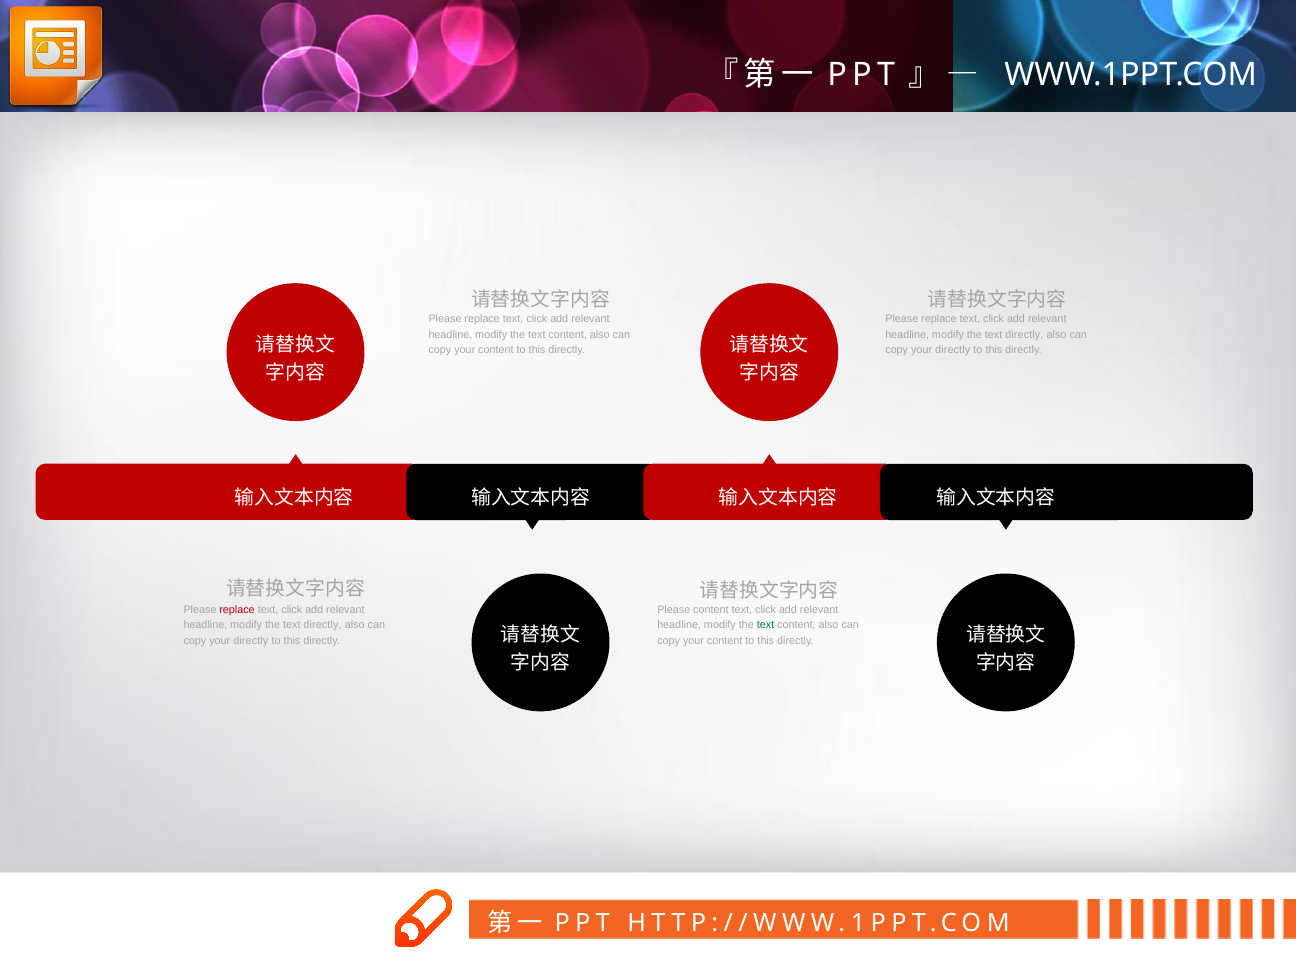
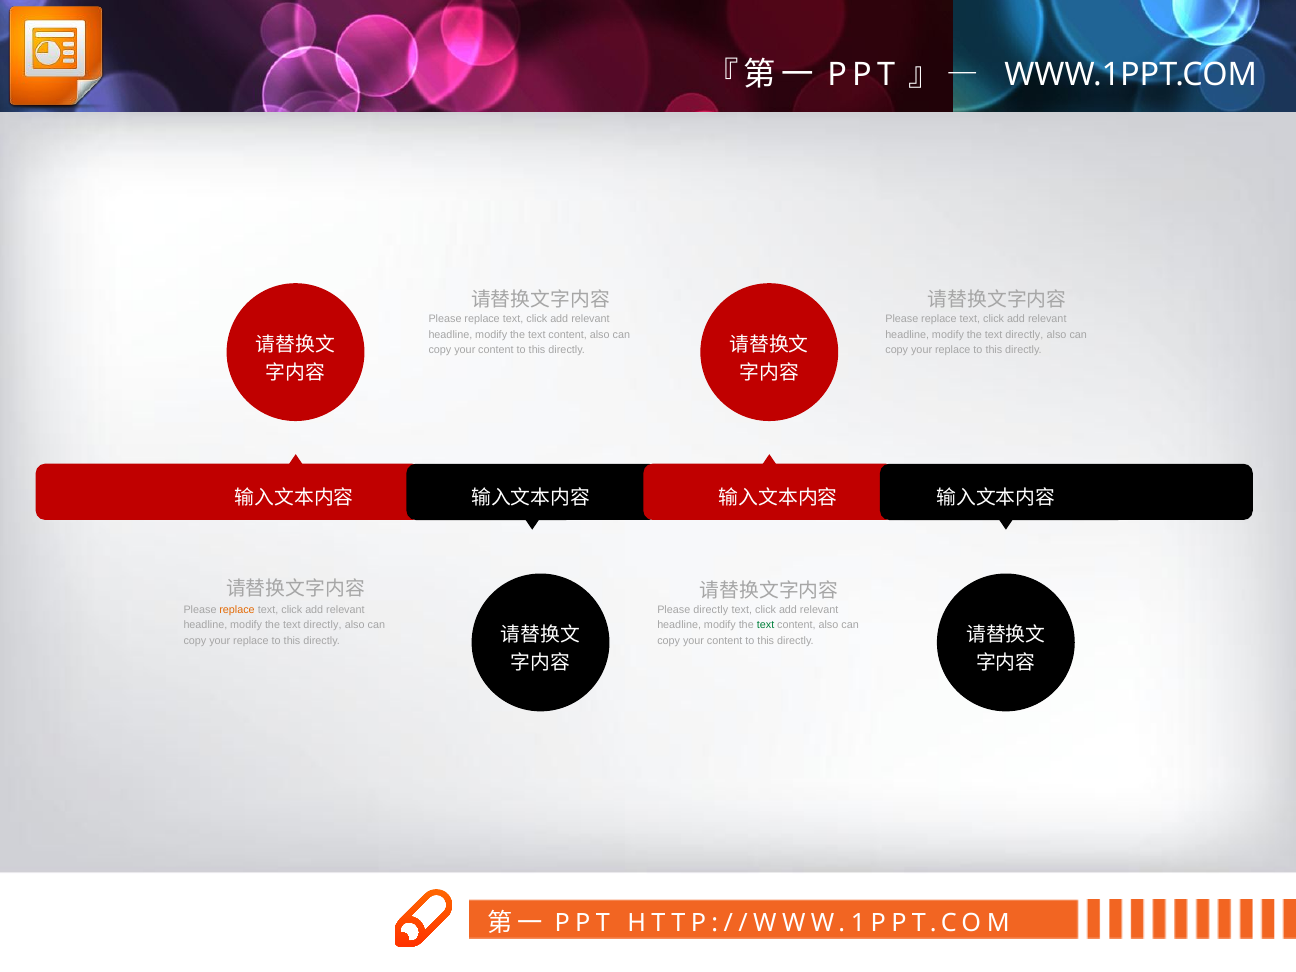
directly at (953, 350): directly -> replace
replace at (237, 610) colour: red -> orange
Please content: content -> directly
directly at (251, 641): directly -> replace
